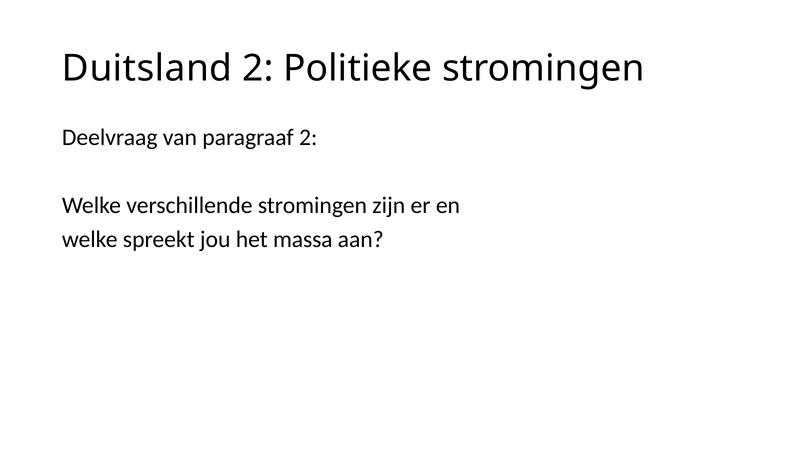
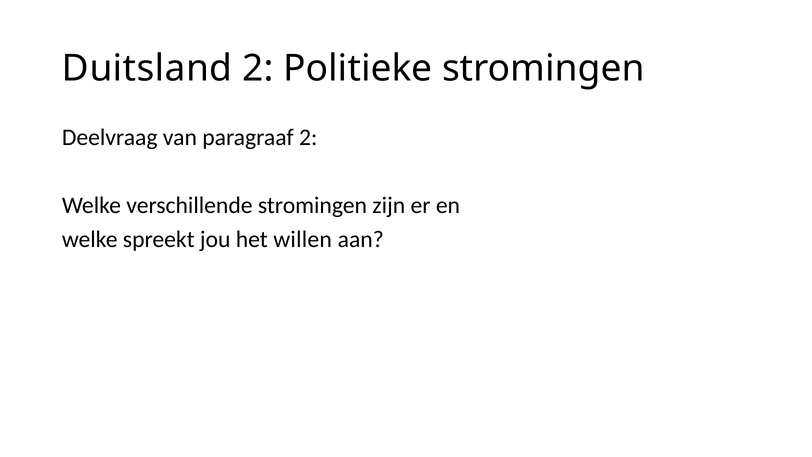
massa: massa -> willen
